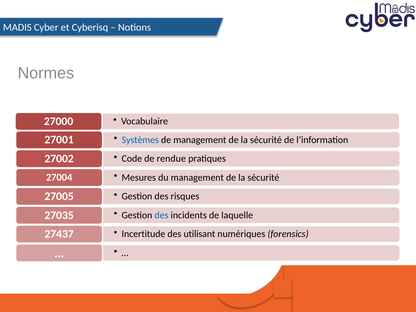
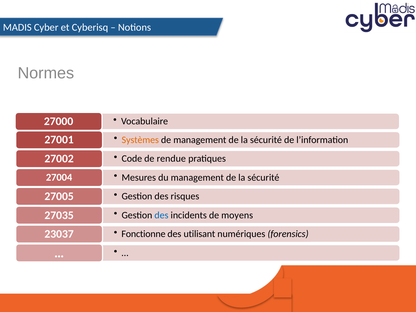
Systèmes colour: blue -> orange
laquelle: laquelle -> moyens
Incertitude: Incertitude -> Fonctionne
27437: 27437 -> 23037
